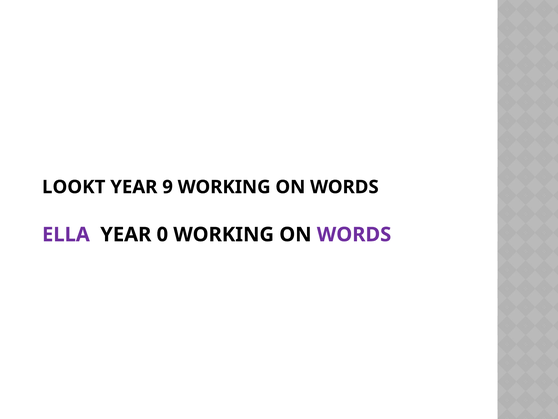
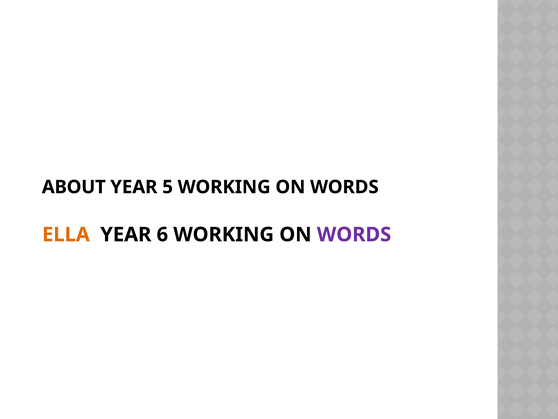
LOOKT: LOOKT -> ABOUT
9: 9 -> 5
ELLA colour: purple -> orange
0: 0 -> 6
